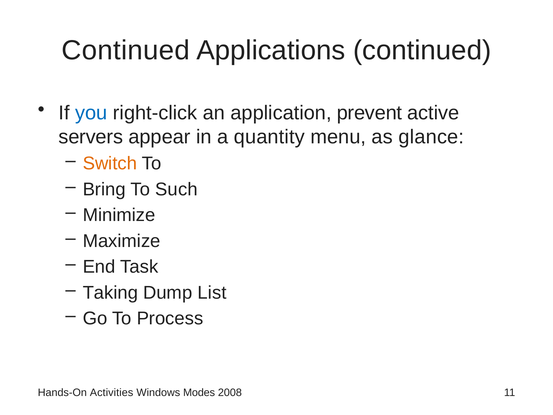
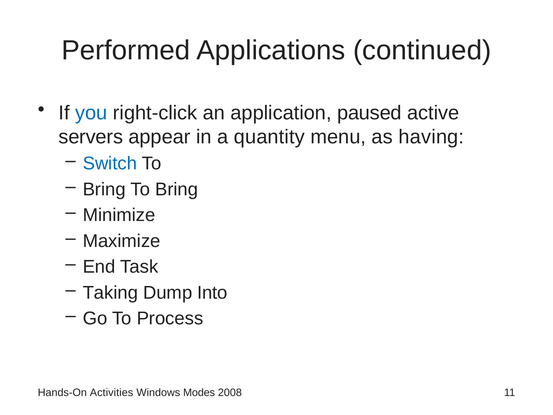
Continued at (126, 50): Continued -> Performed
prevent: prevent -> paused
glance: glance -> having
Switch colour: orange -> blue
To Such: Such -> Bring
List: List -> Into
